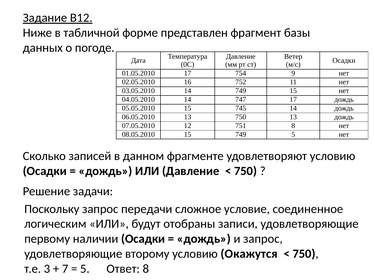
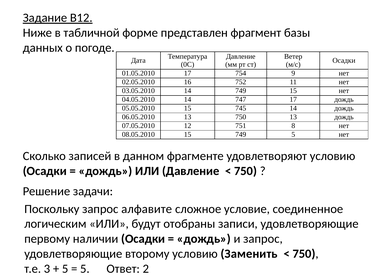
передачи: передачи -> алфавите
Окажутся: Окажутся -> Заменить
7 at (65, 269): 7 -> 5
Ответ 8: 8 -> 2
